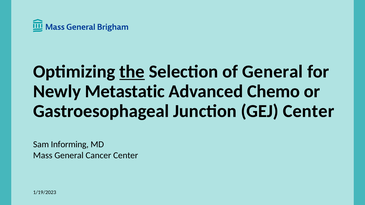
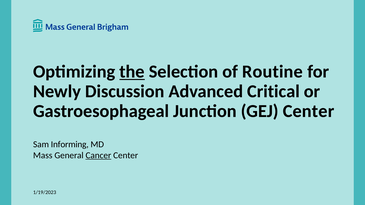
of General: General -> Routine
Metastatic: Metastatic -> Discussion
Chemo: Chemo -> Critical
Cancer underline: none -> present
